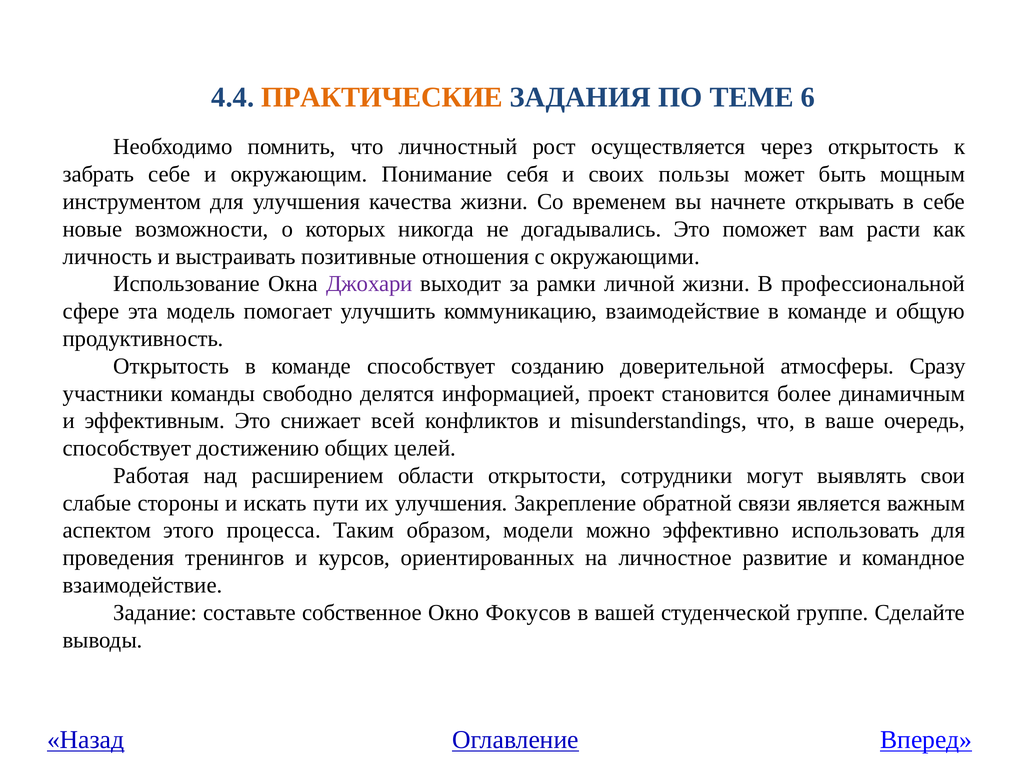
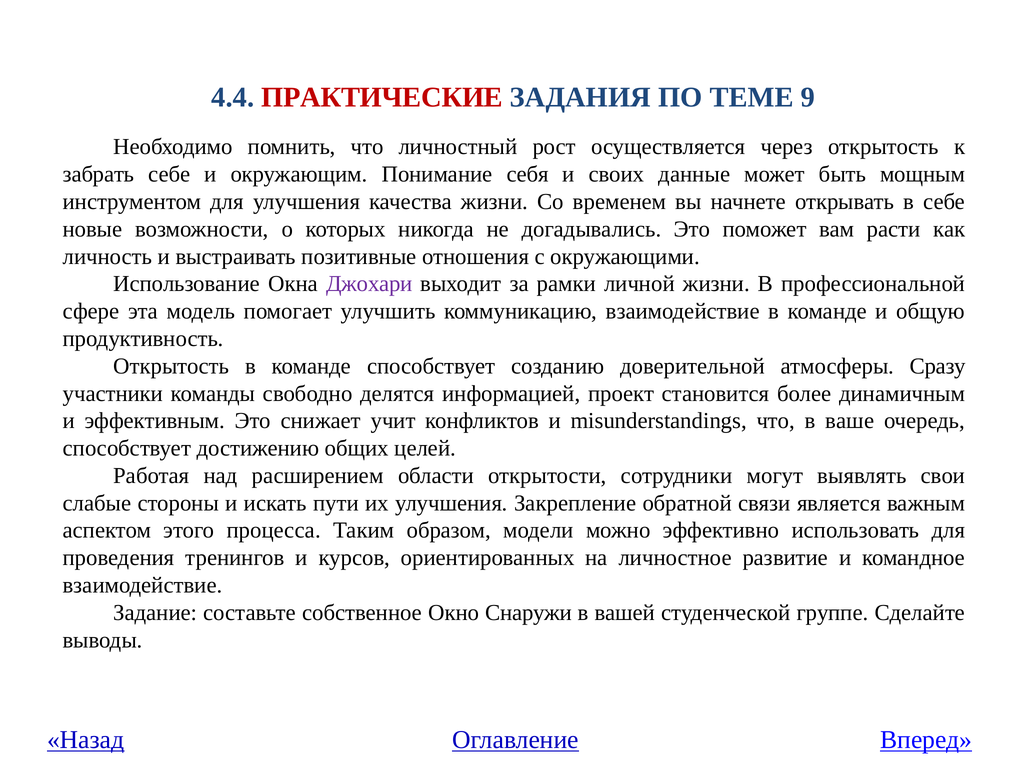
ПРАКТИЧЕСКИЕ colour: orange -> red
6: 6 -> 9
пользы: пользы -> данные
всей: всей -> учит
Фокусов: Фокусов -> Снаружи
